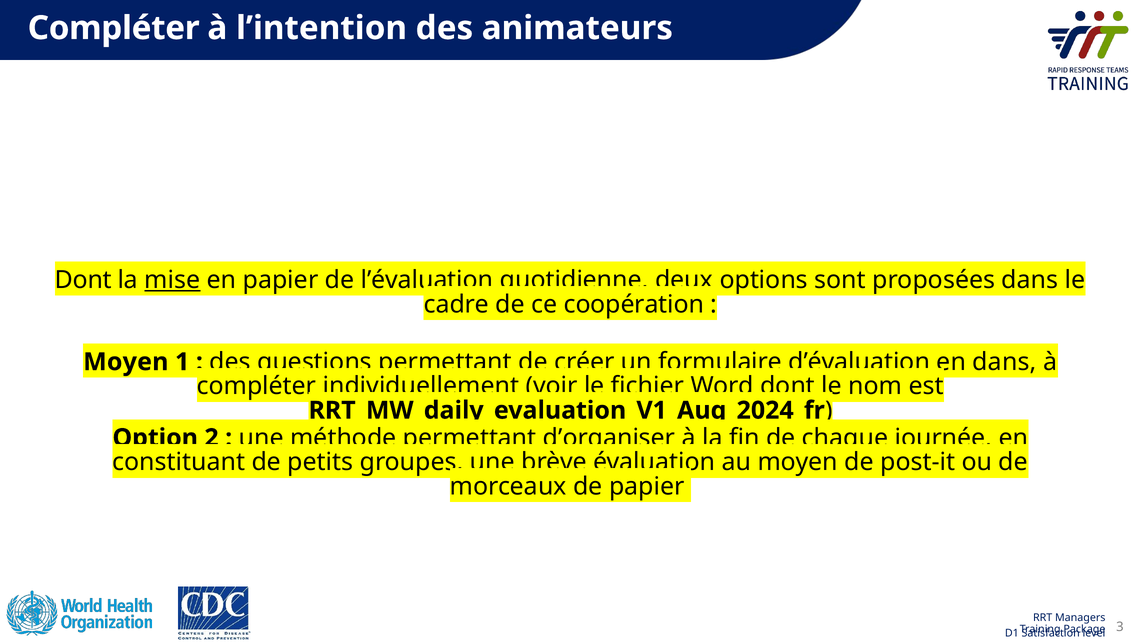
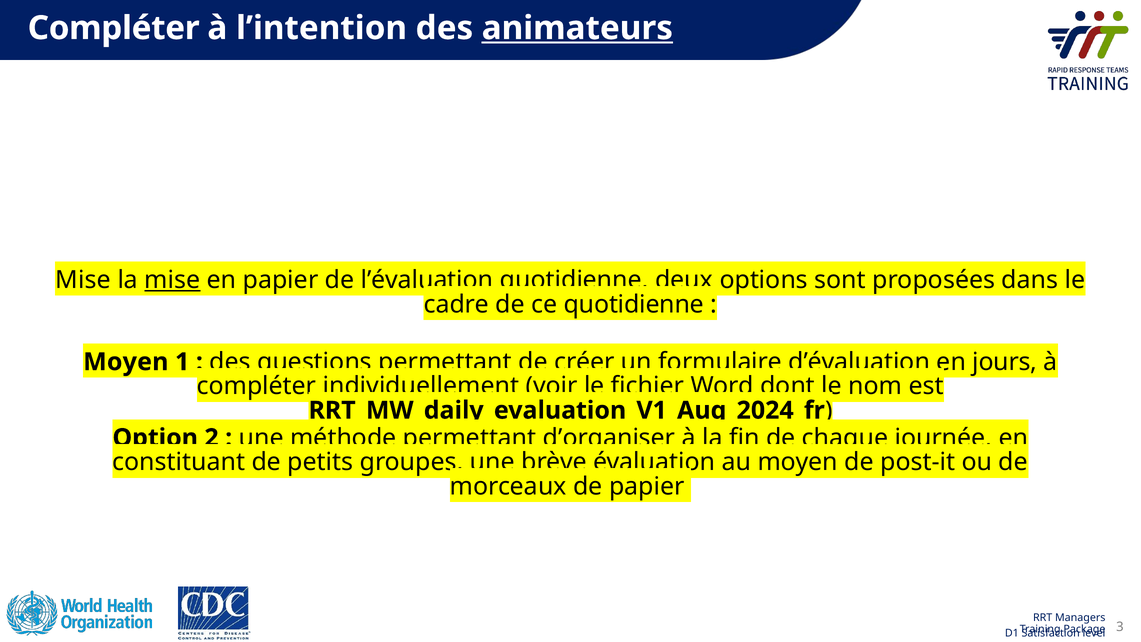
animateurs underline: none -> present
Dont at (83, 280): Dont -> Mise
ce coopération: coopération -> quotidienne
dans at (1005, 362): dans -> jours
